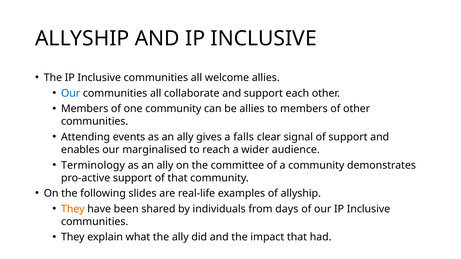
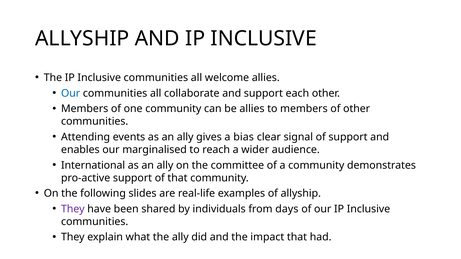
falls: falls -> bias
Terminology: Terminology -> International
They at (73, 209) colour: orange -> purple
